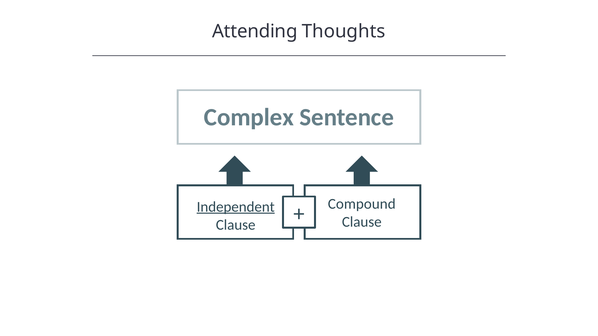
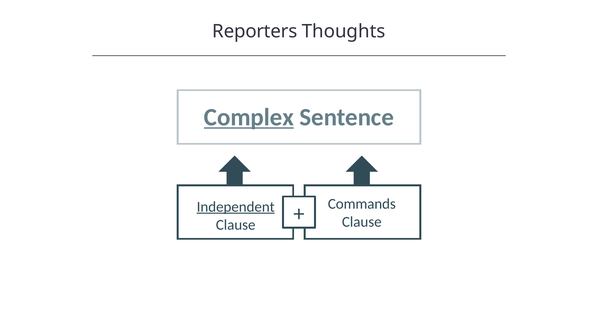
Attending: Attending -> Reporters
Complex underline: none -> present
Compound: Compound -> Commands
